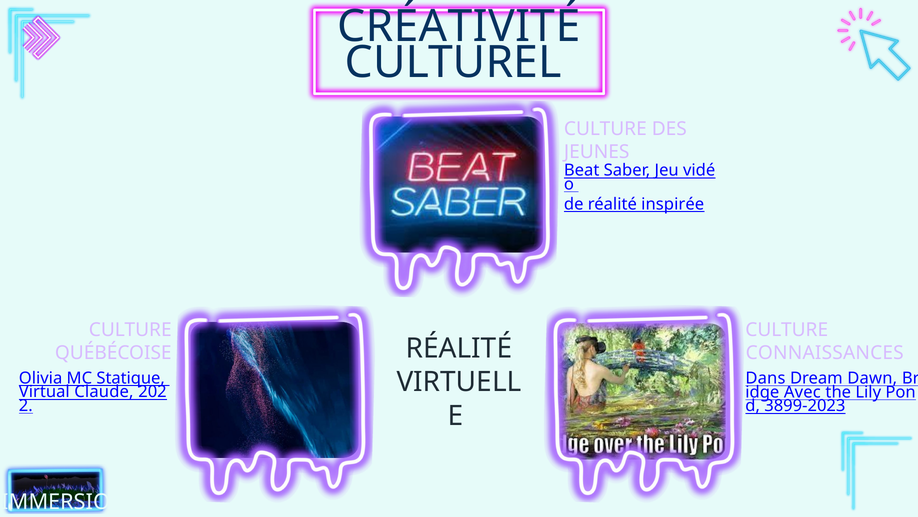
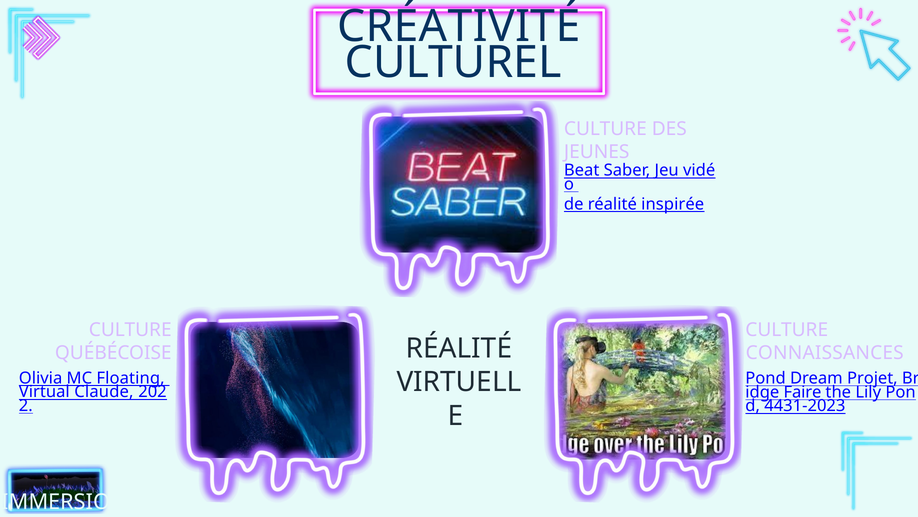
Statique: Statique -> Floating
Dans: Dans -> Pond
Dawn: Dawn -> Projet
Avec: Avec -> Faire
3899-2023: 3899-2023 -> 4431-2023
